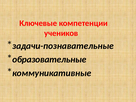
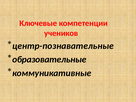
задачи-познавательные: задачи-познавательные -> центр-познавательные
